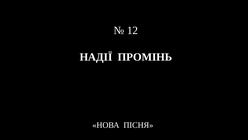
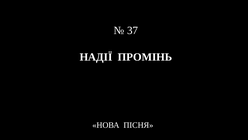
12: 12 -> 37
